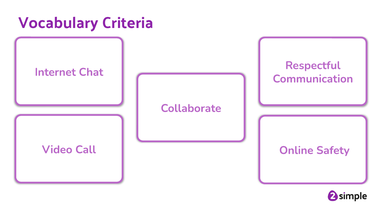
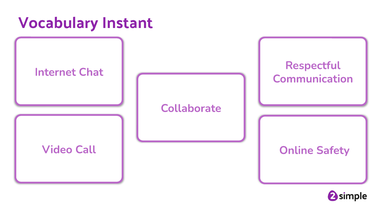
Vocabulary Criteria: Criteria -> Instant
